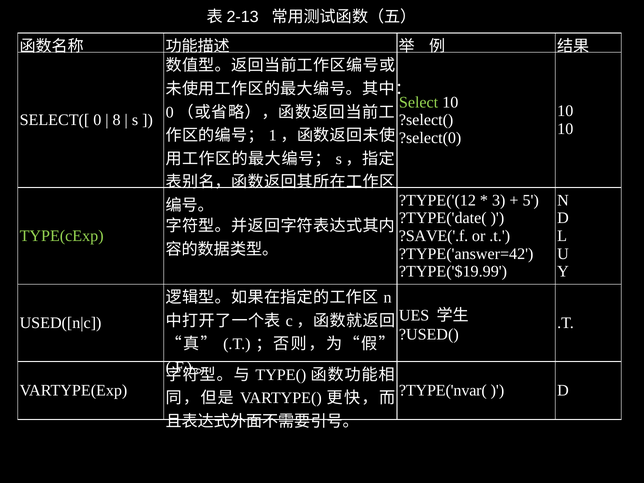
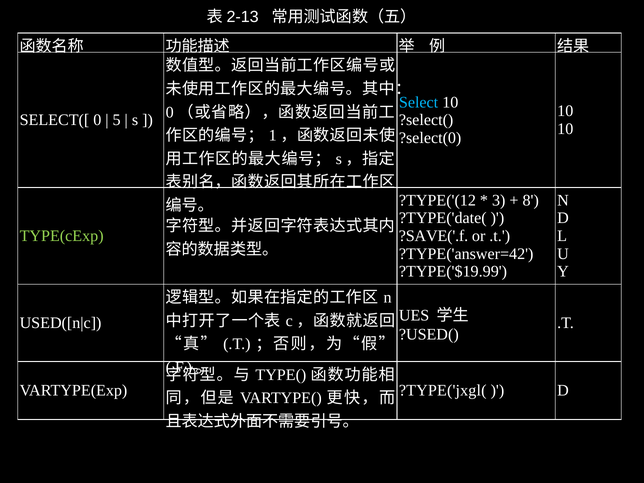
Select colour: light green -> light blue
8: 8 -> 5
5: 5 -> 8
?TYPE('nvar(: ?TYPE('nvar( -> ?TYPE('jxgl(
